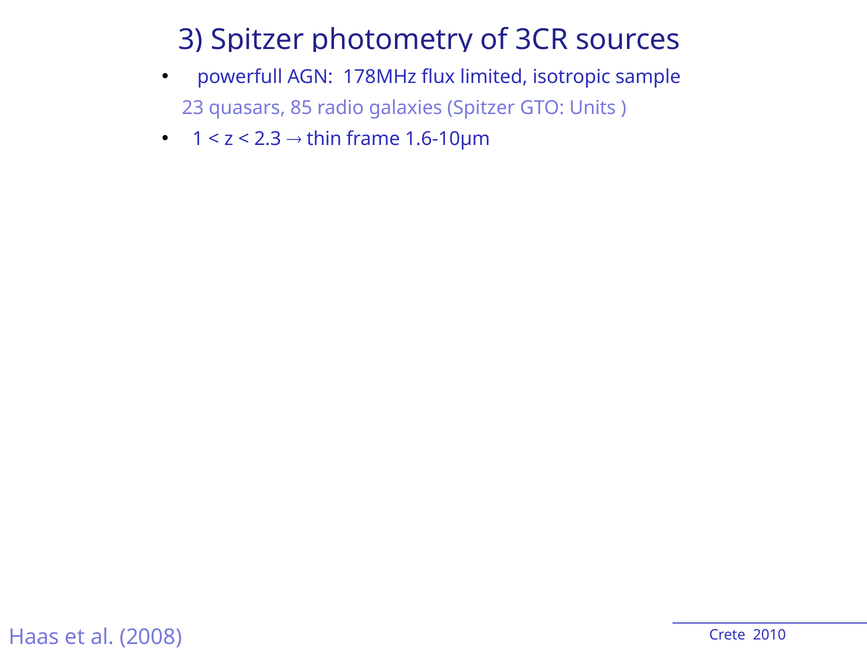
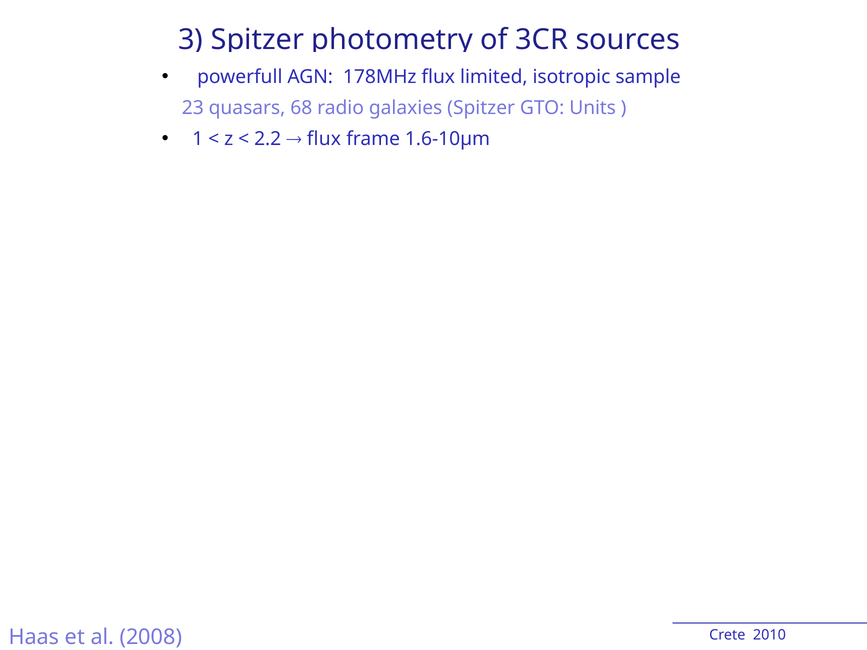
85: 85 -> 68
2.3: 2.3 -> 2.2
thin at (324, 139): thin -> flux
